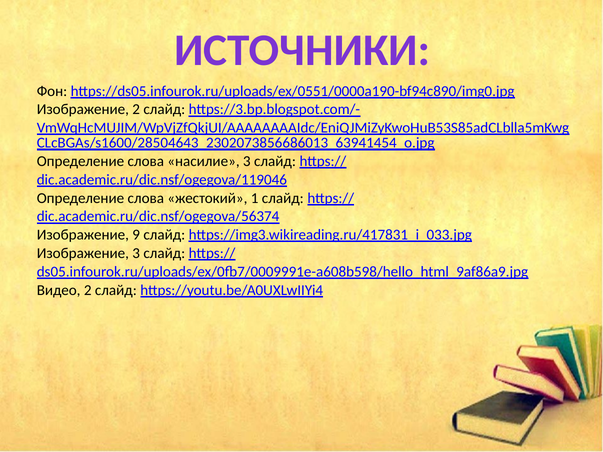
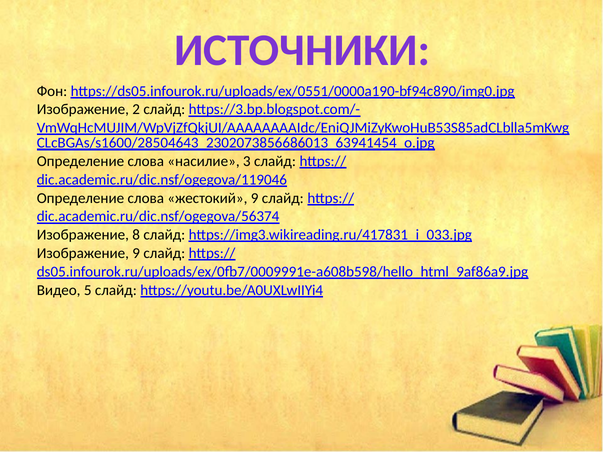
жестокий 1: 1 -> 9
9: 9 -> 8
Изображение 3: 3 -> 9
Видео 2: 2 -> 5
